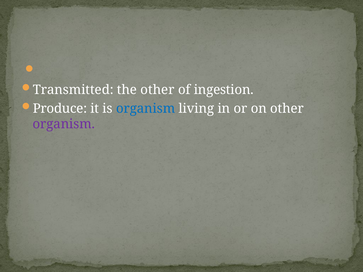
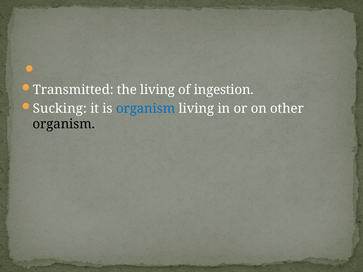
the other: other -> living
Produce: Produce -> Sucking
organism at (64, 124) colour: purple -> black
